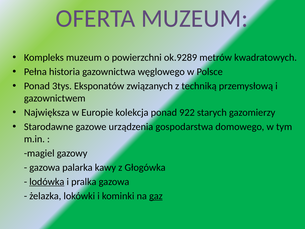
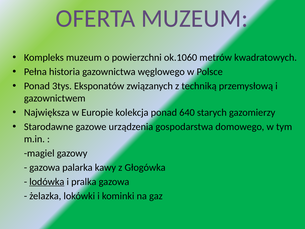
ok.9289: ok.9289 -> ok.1060
922: 922 -> 640
gaz underline: present -> none
